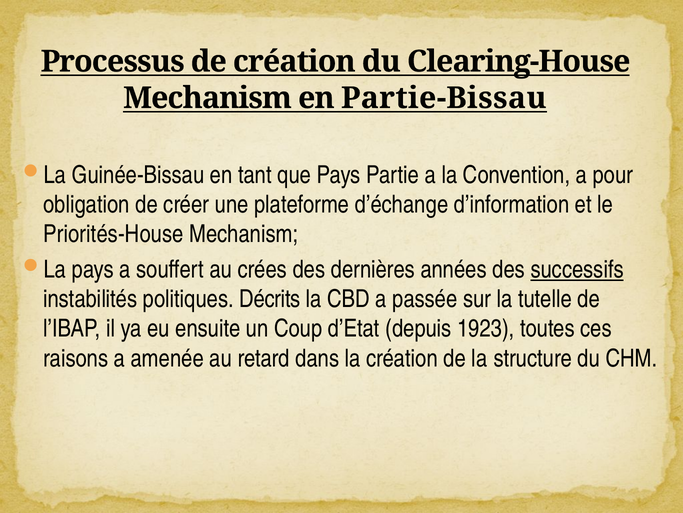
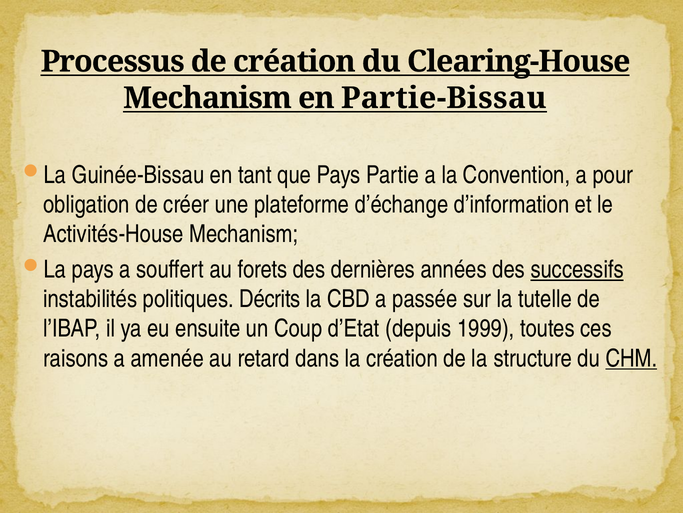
Priorités-House: Priorités-House -> Activités-House
crées: crées -> forets
1923: 1923 -> 1999
CHM underline: none -> present
